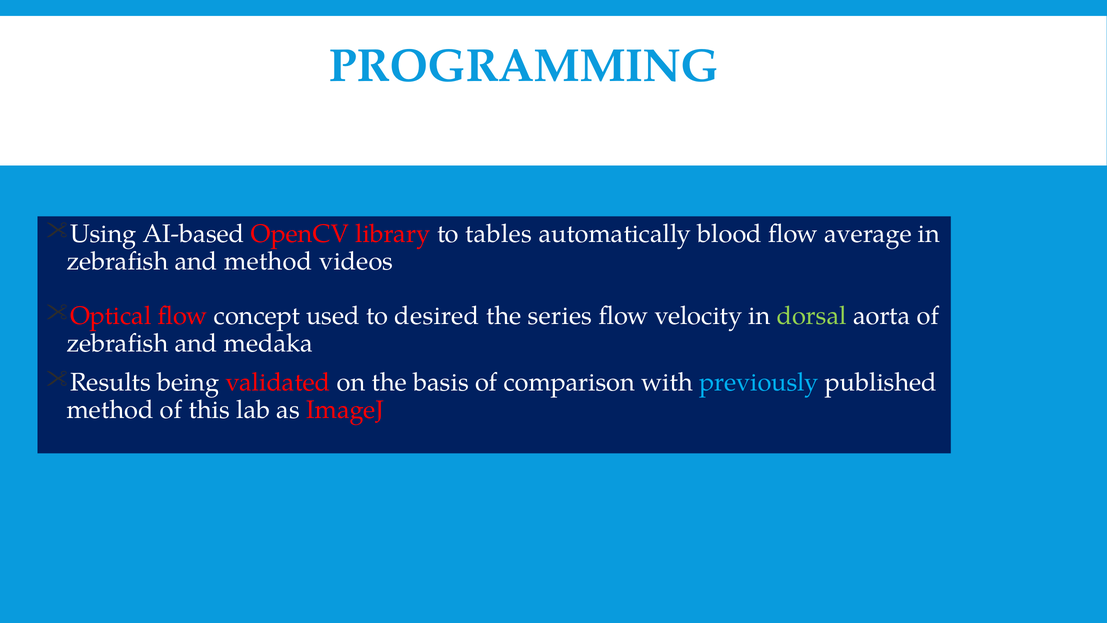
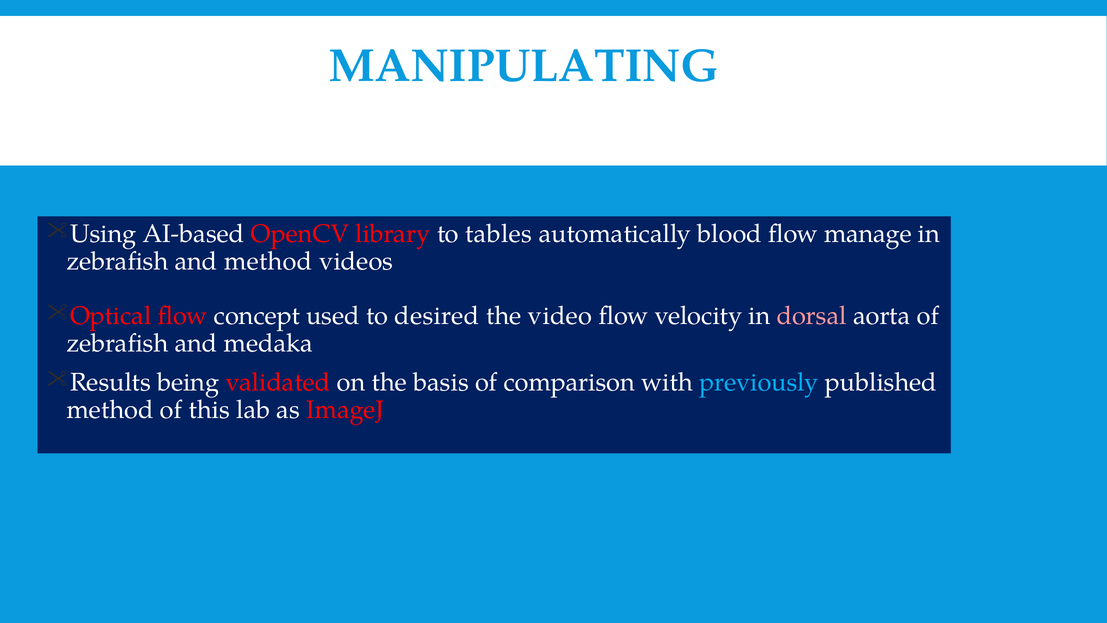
PROGRAMMING: PROGRAMMING -> MANIPULATING
average: average -> manage
series: series -> video
dorsal colour: light green -> pink
